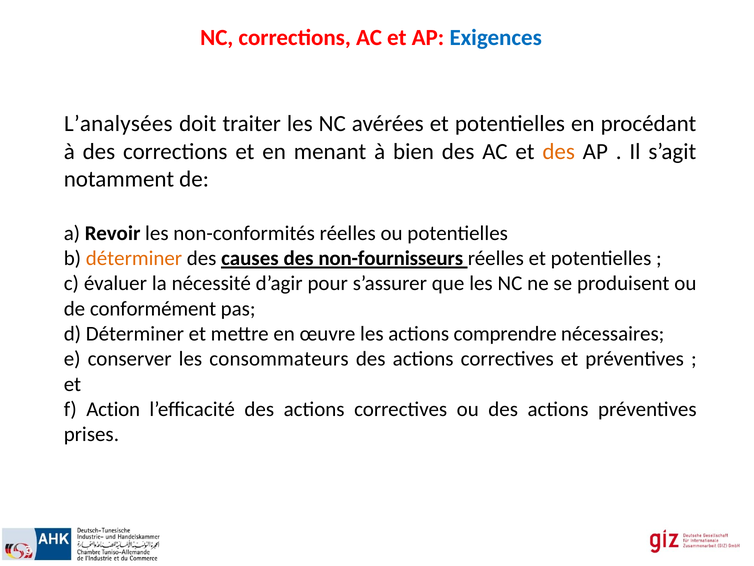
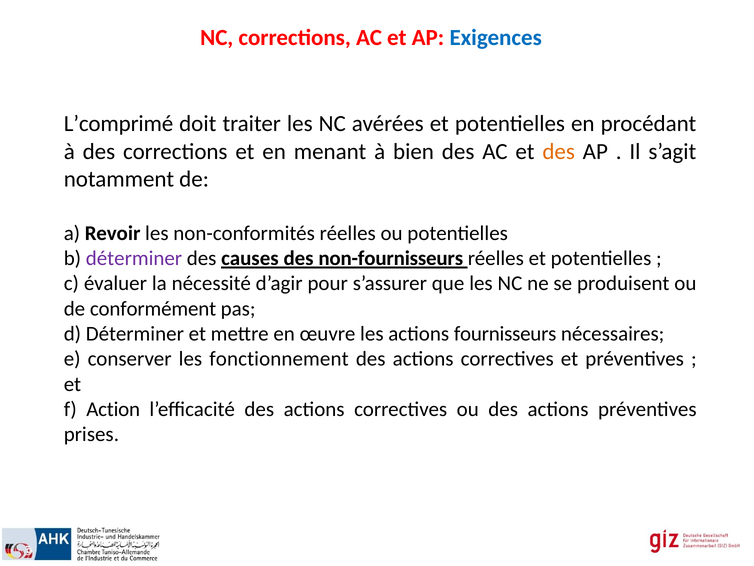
L’analysées: L’analysées -> L’comprimé
déterminer at (134, 258) colour: orange -> purple
comprendre: comprendre -> fournisseurs
consommateurs: consommateurs -> fonctionnement
